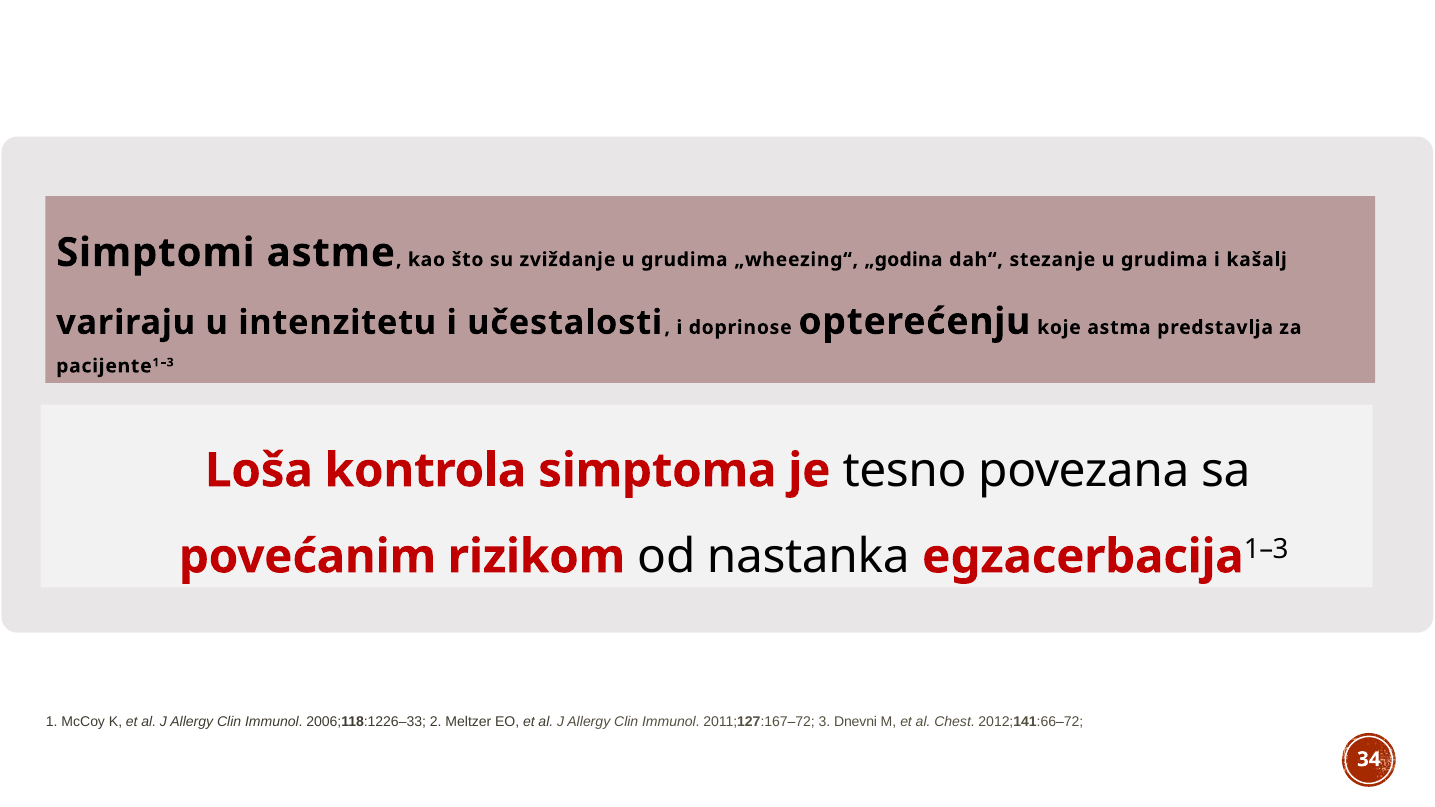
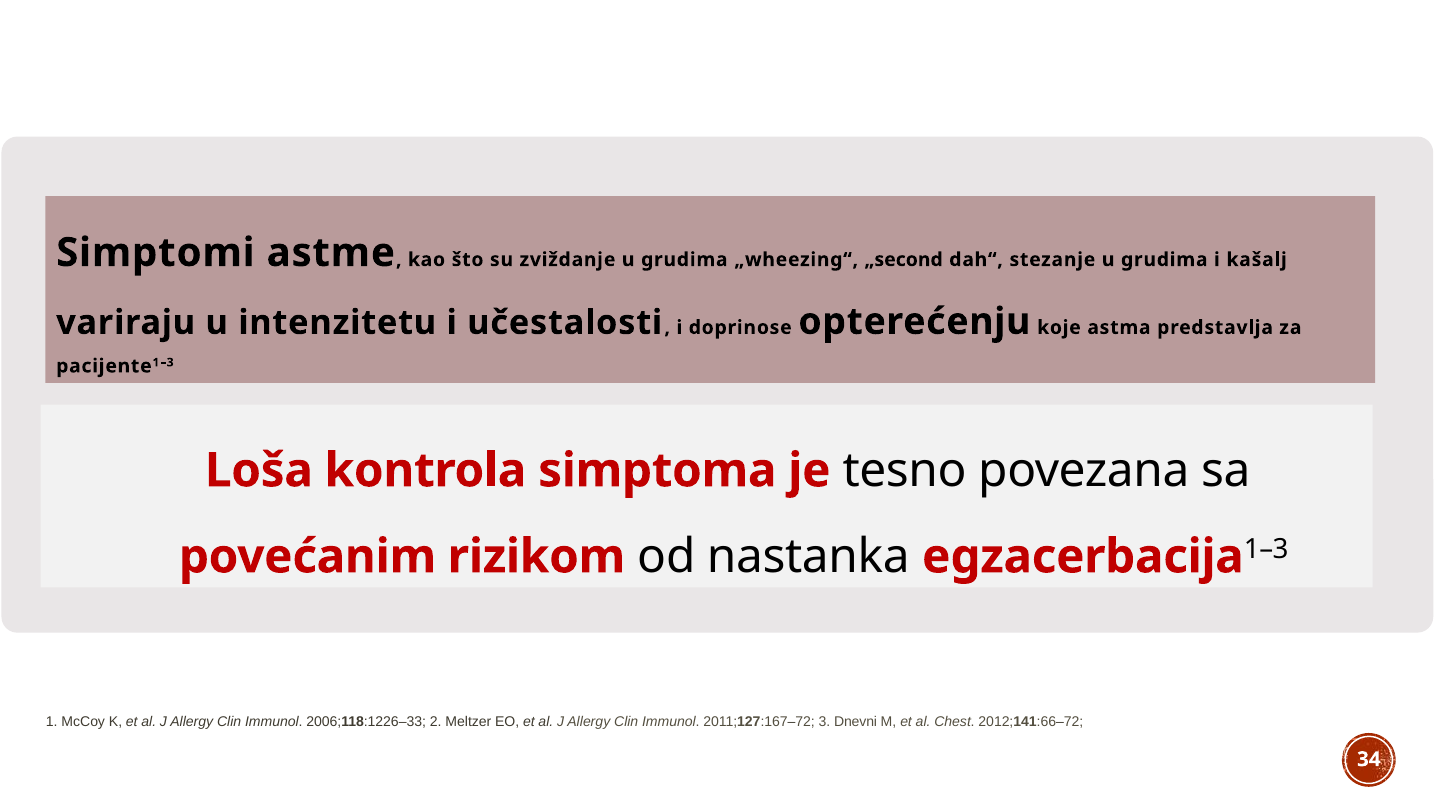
„godina: „godina -> „second
